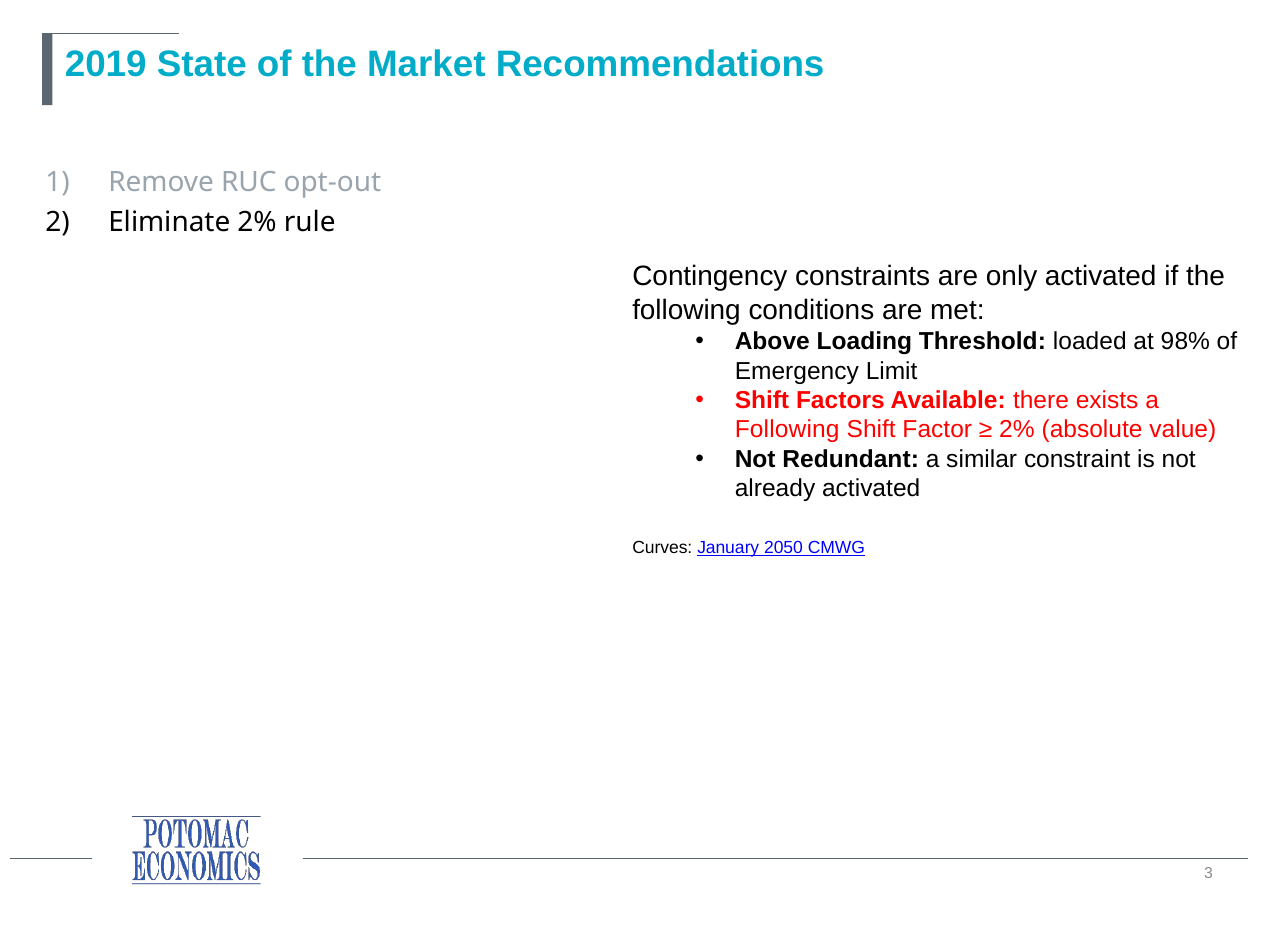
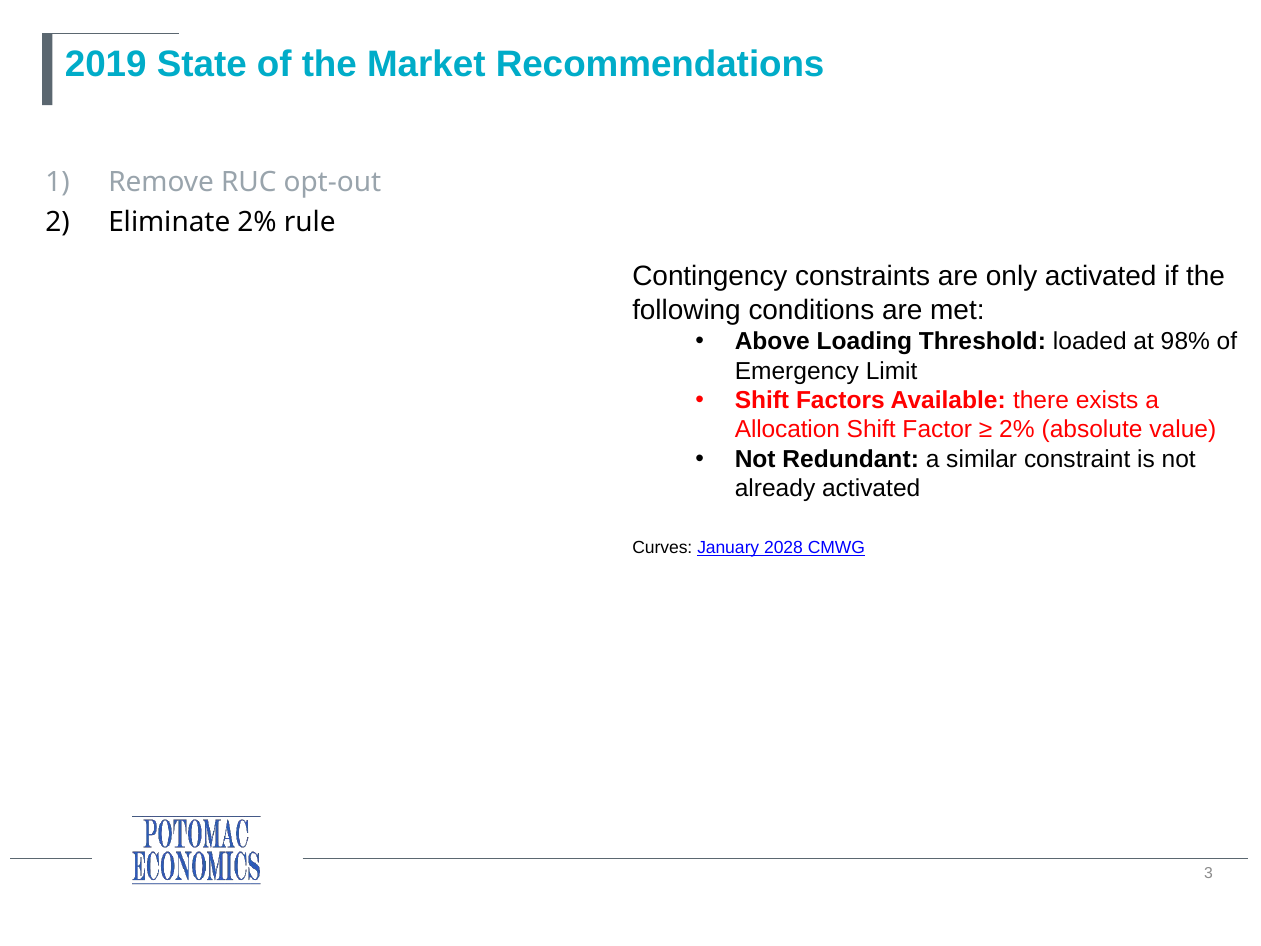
Following at (787, 430): Following -> Allocation
2050: 2050 -> 2028
